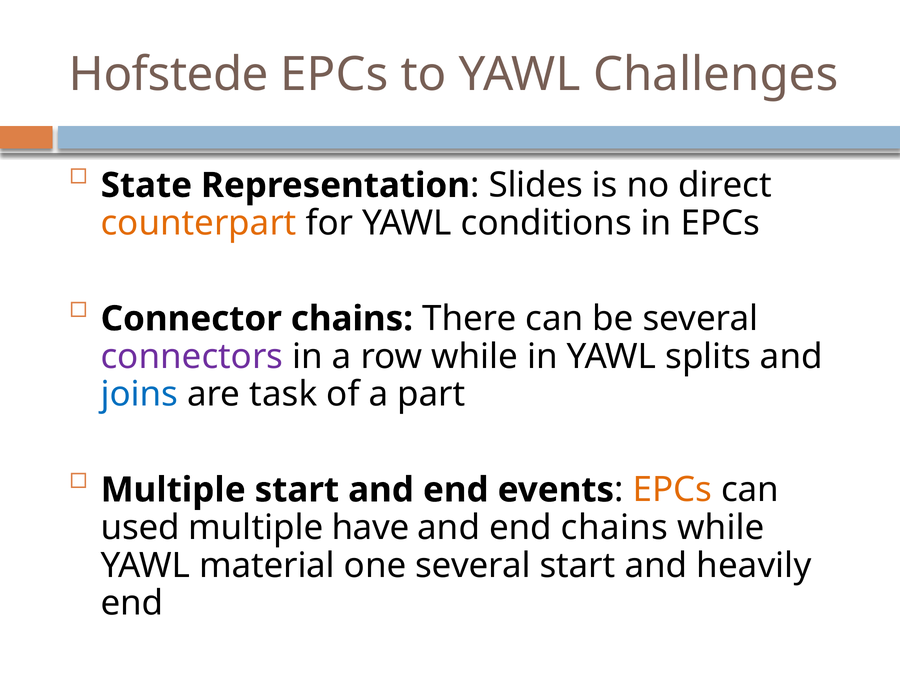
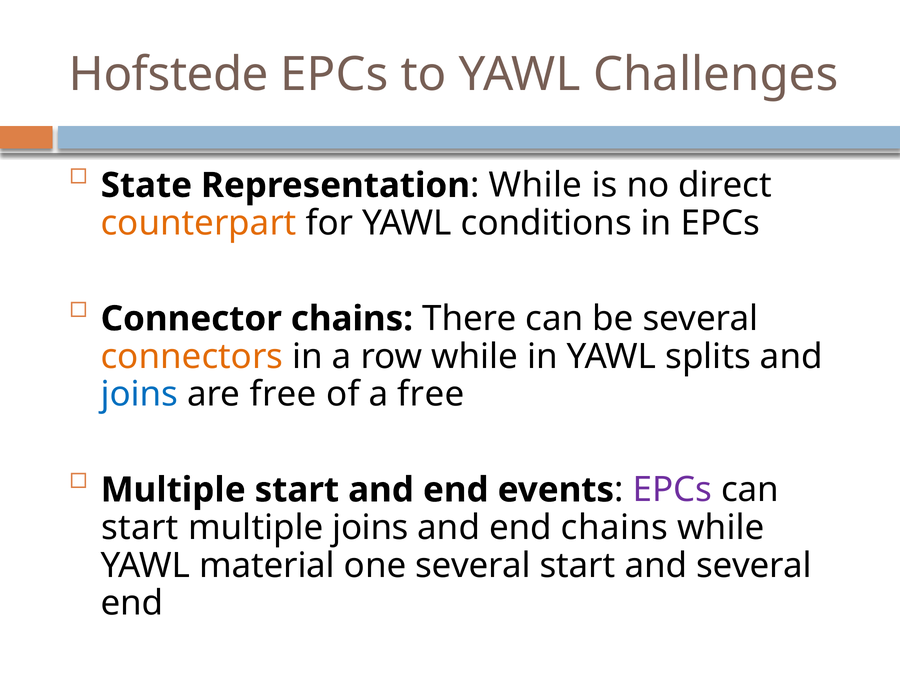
Slides at (536, 185): Slides -> While
connectors colour: purple -> orange
are task: task -> free
a part: part -> free
EPCs at (672, 490) colour: orange -> purple
used at (140, 528): used -> start
multiple have: have -> joins
and heavily: heavily -> several
